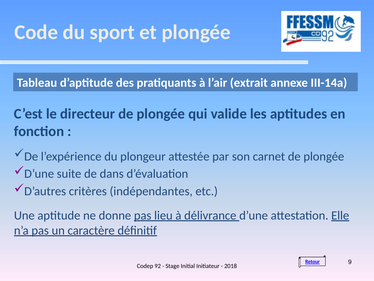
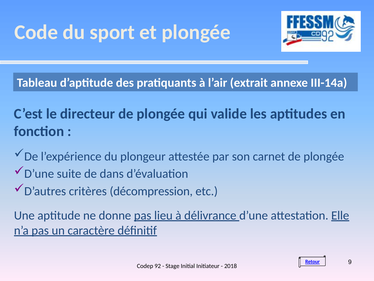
indépendantes: indépendantes -> décompression
